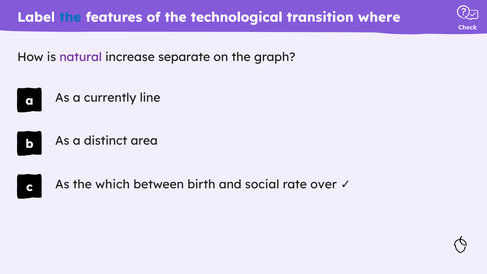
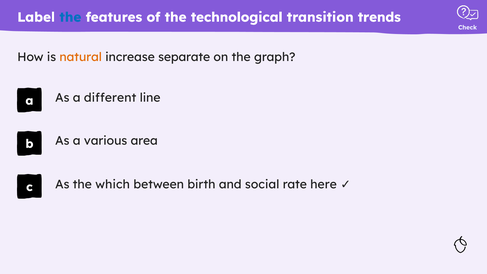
where: where -> trends
natural colour: purple -> orange
currently: currently -> different
distinct: distinct -> various
over: over -> here
